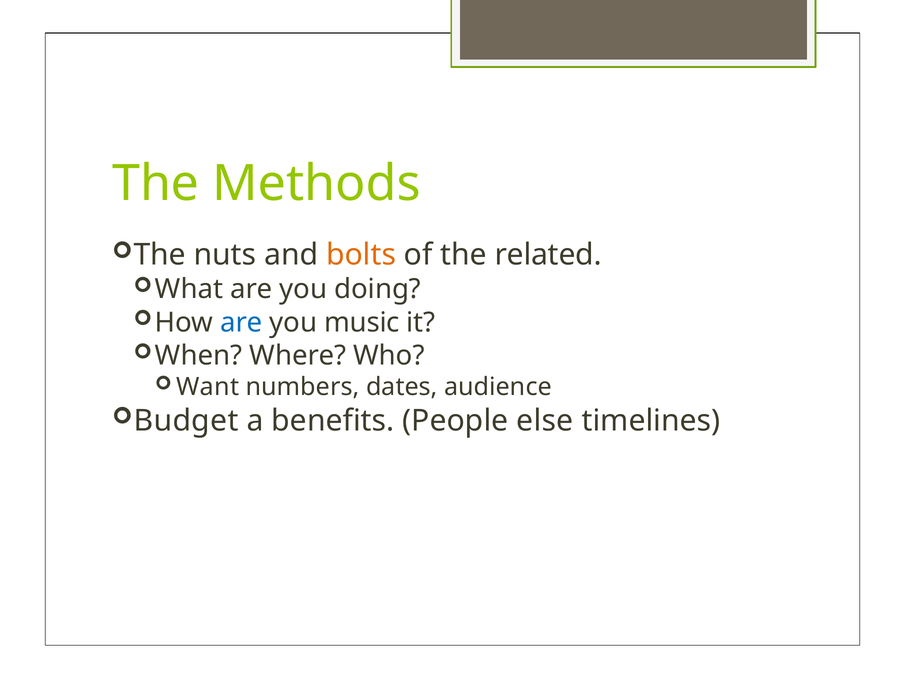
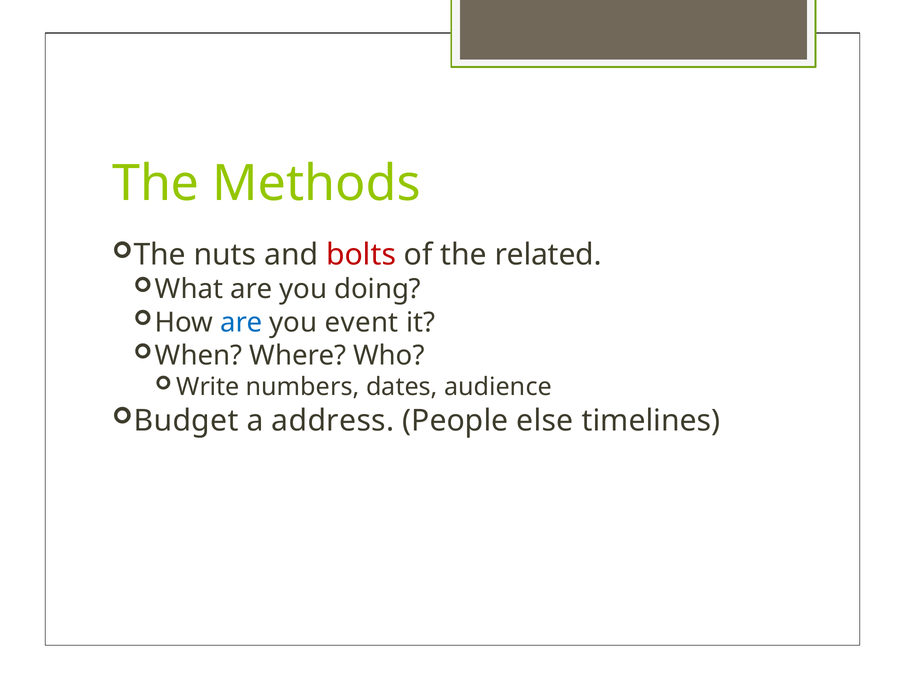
bolts colour: orange -> red
music: music -> event
Want: Want -> Write
benefits: benefits -> address
